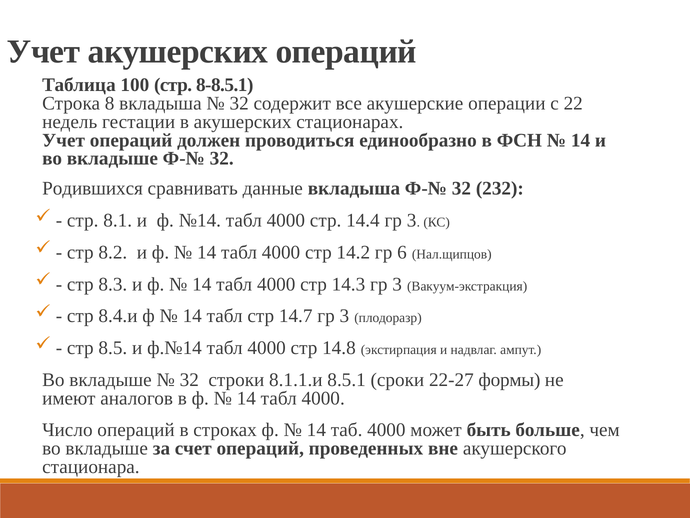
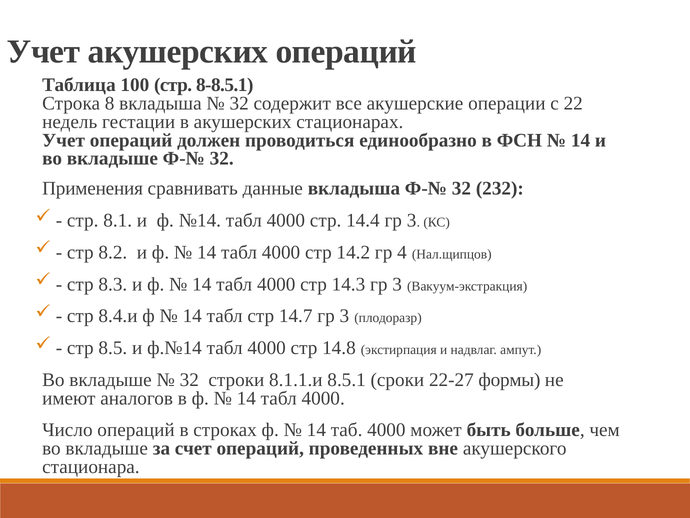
Родившихся: Родившихся -> Применения
6: 6 -> 4
